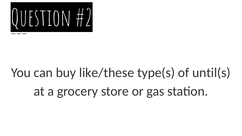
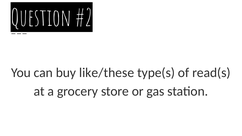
until(s: until(s -> read(s
